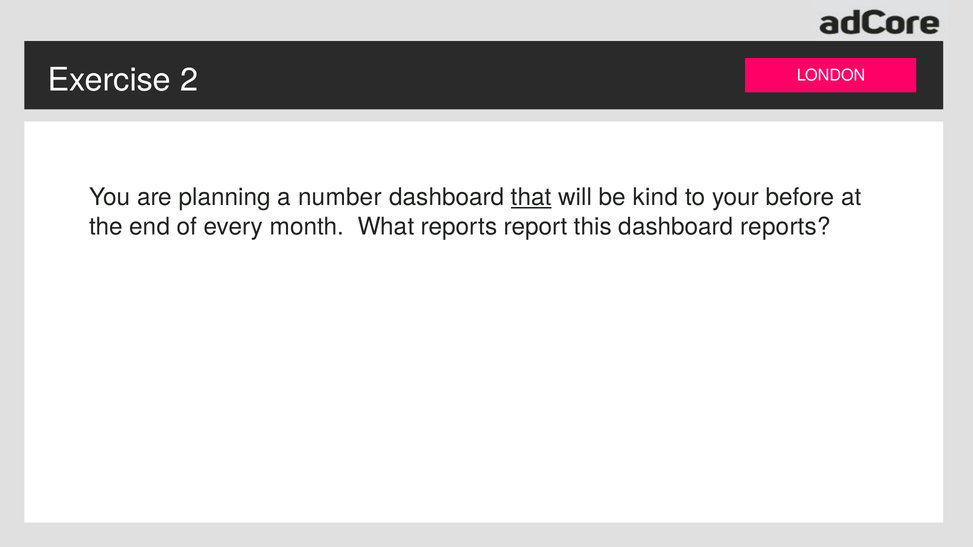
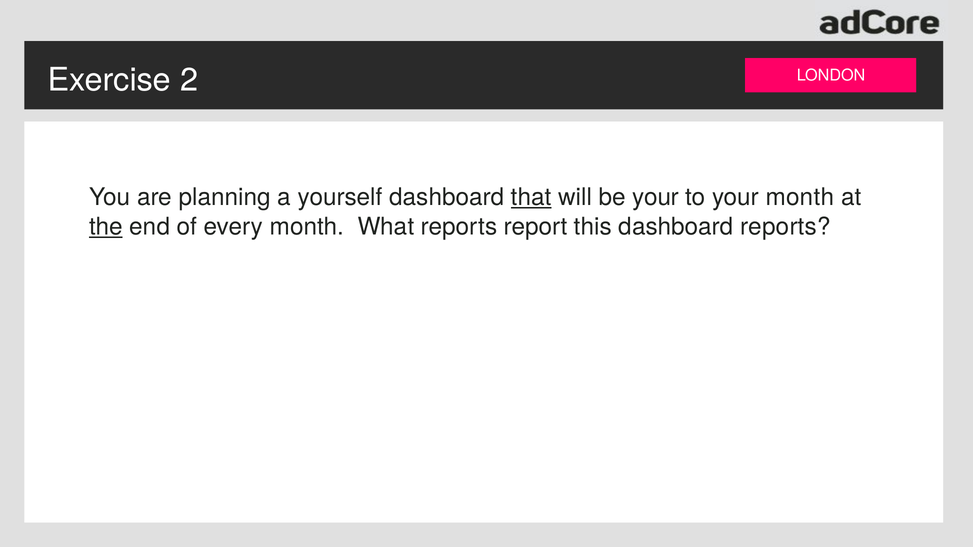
number: number -> yourself
be kind: kind -> your
your before: before -> month
the underline: none -> present
